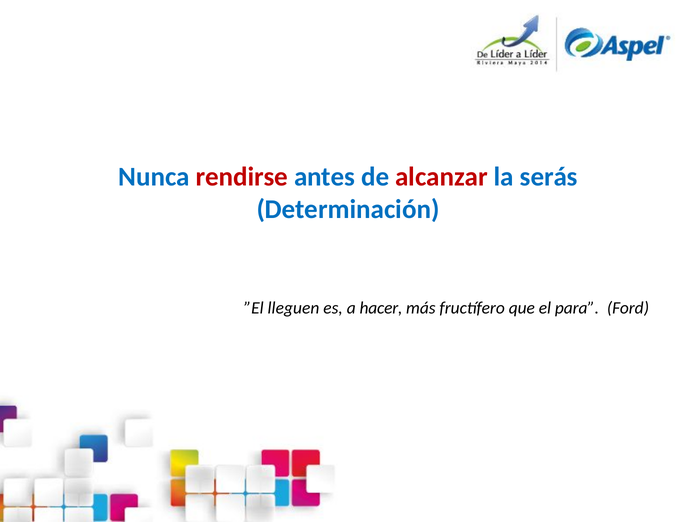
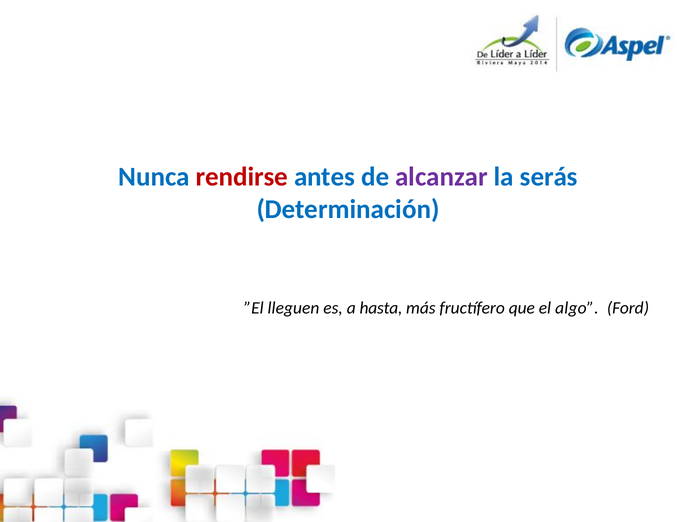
alcanzar colour: red -> purple
hacer: hacer -> hasta
para: para -> algo
